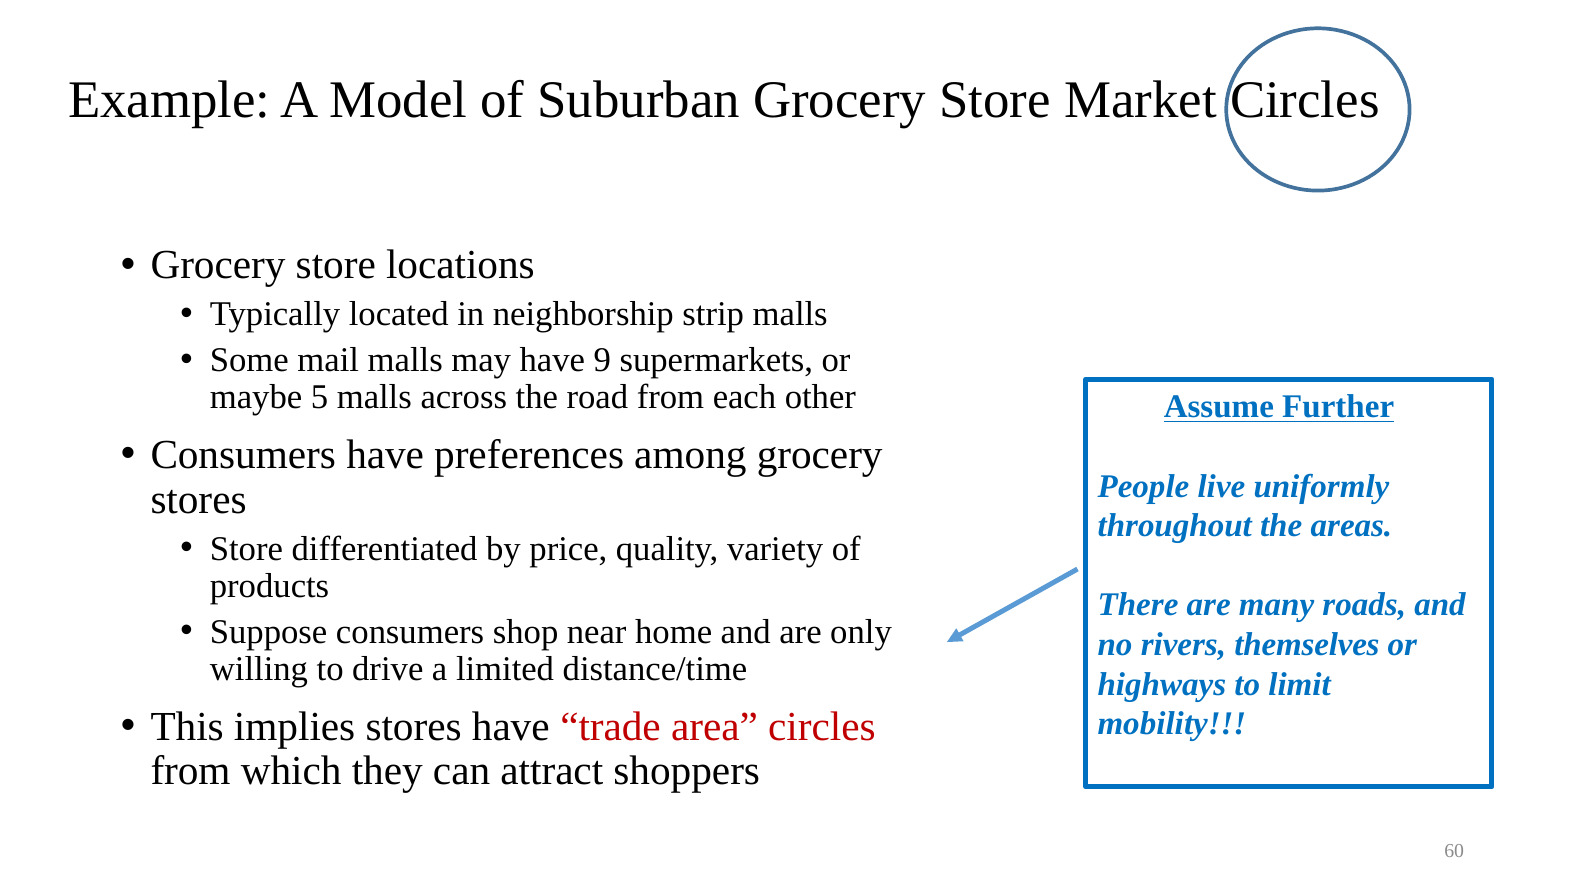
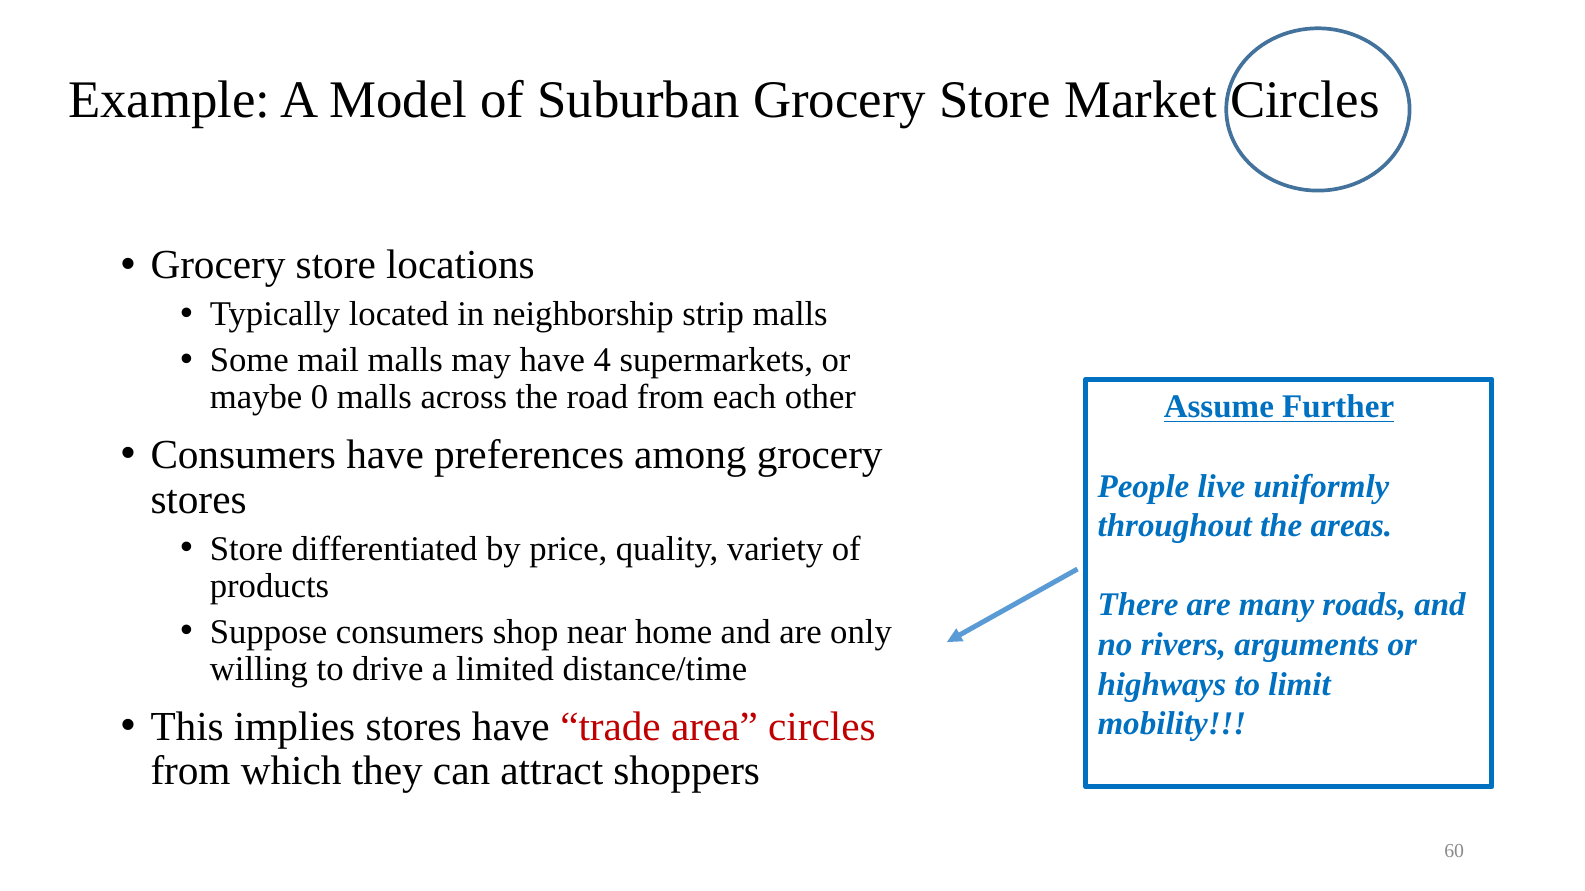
9: 9 -> 4
5: 5 -> 0
themselves: themselves -> arguments
